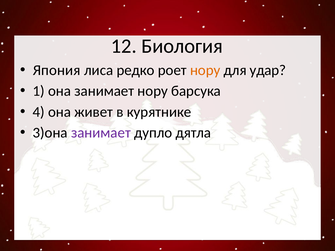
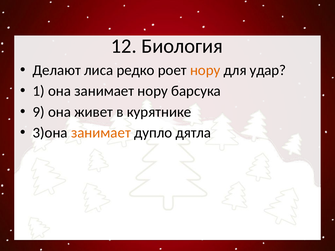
Япония: Япония -> Делают
4: 4 -> 9
занимает at (101, 133) colour: purple -> orange
